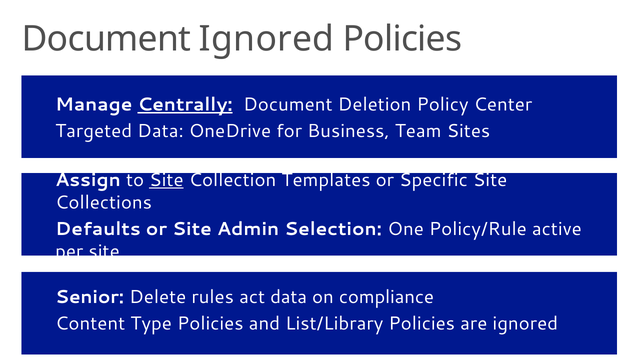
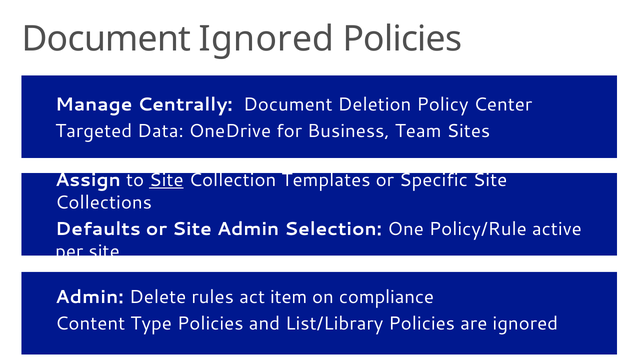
Centrally underline: present -> none
Senior at (90, 297): Senior -> Admin
act data: data -> item
